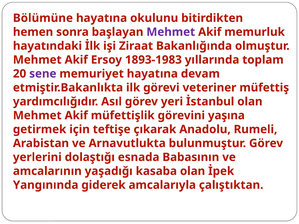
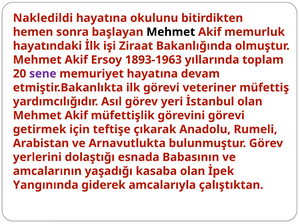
Bölümüne: Bölümüne -> Nakledildi
Mehmet at (171, 32) colour: purple -> black
1893-1983: 1893-1983 -> 1893-1963
görevini yaşına: yaşına -> görevi
